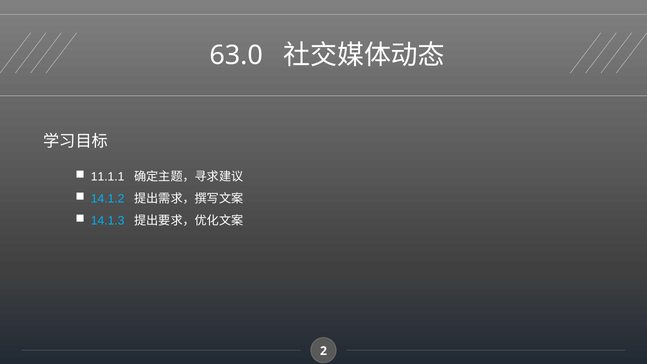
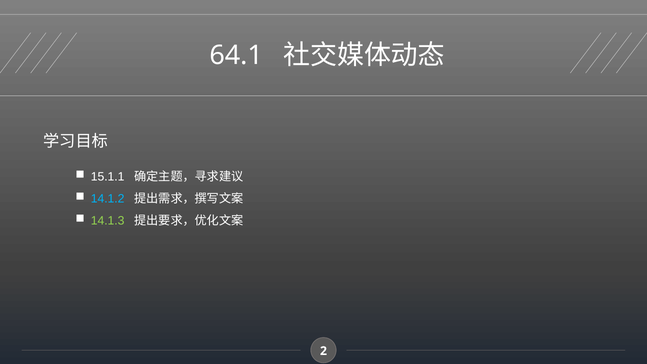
63.0: 63.0 -> 64.1
11.1.1: 11.1.1 -> 15.1.1
14.1.3 colour: light blue -> light green
